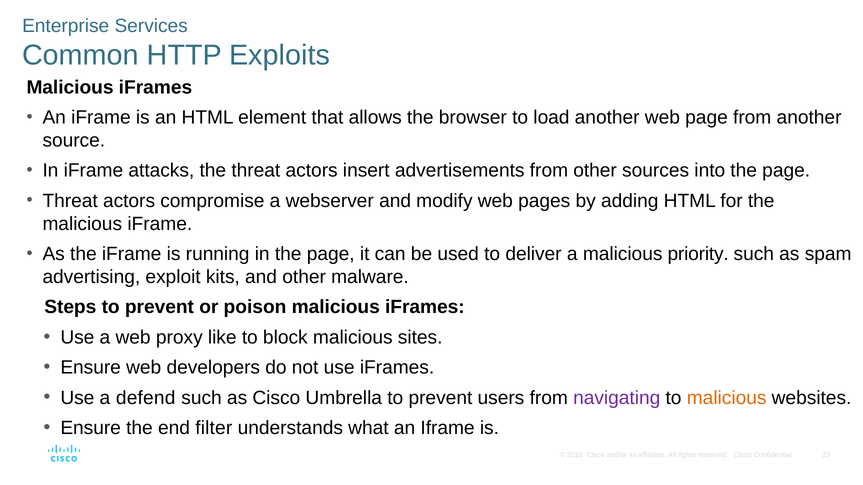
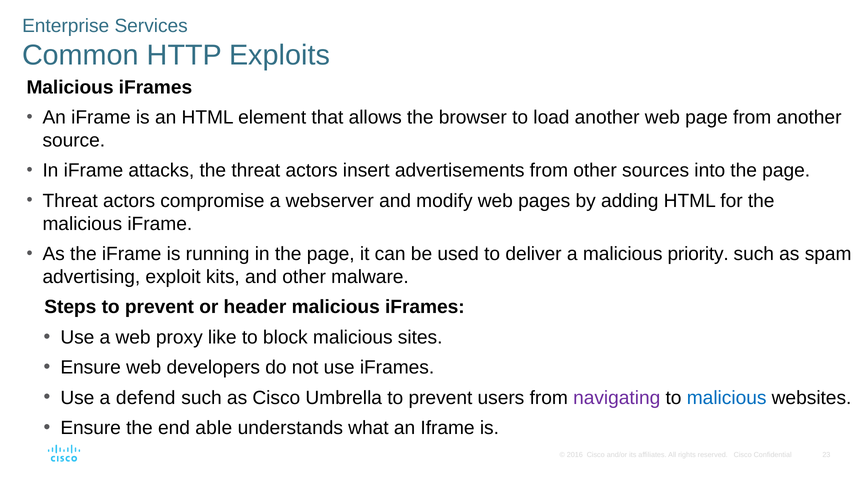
poison: poison -> header
malicious at (727, 398) colour: orange -> blue
filter: filter -> able
